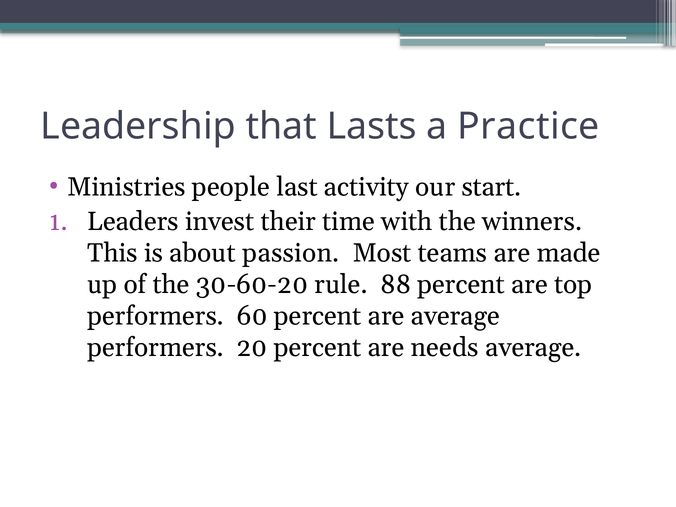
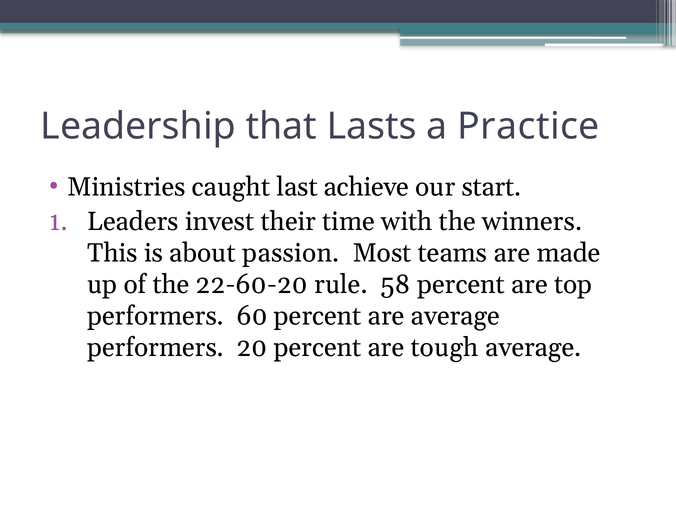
people: people -> caught
activity: activity -> achieve
30-60-20: 30-60-20 -> 22-60-20
88: 88 -> 58
needs: needs -> tough
